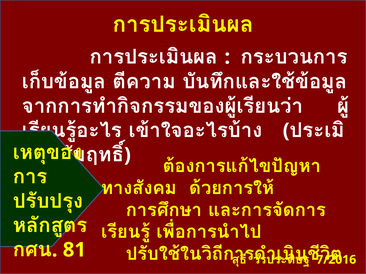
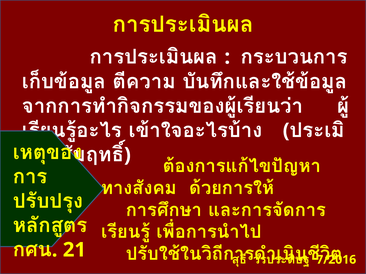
81: 81 -> 21
